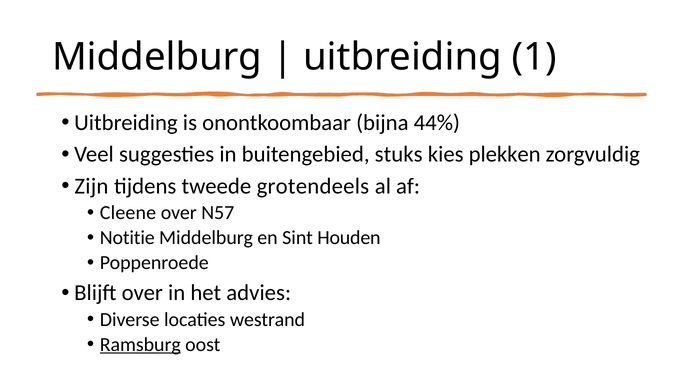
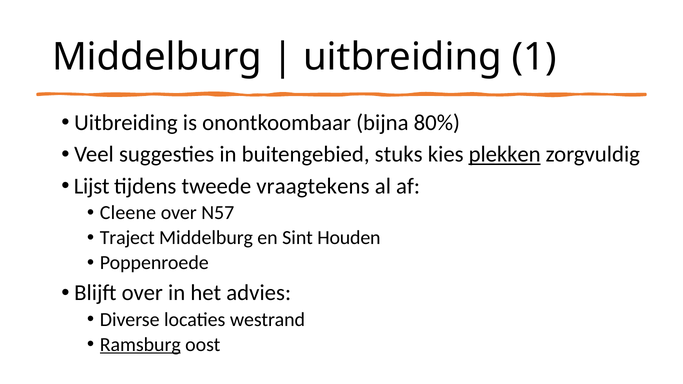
44%: 44% -> 80%
plekken underline: none -> present
Zijn: Zijn -> Lijst
grotendeels: grotendeels -> vraagtekens
Notitie: Notitie -> Traject
